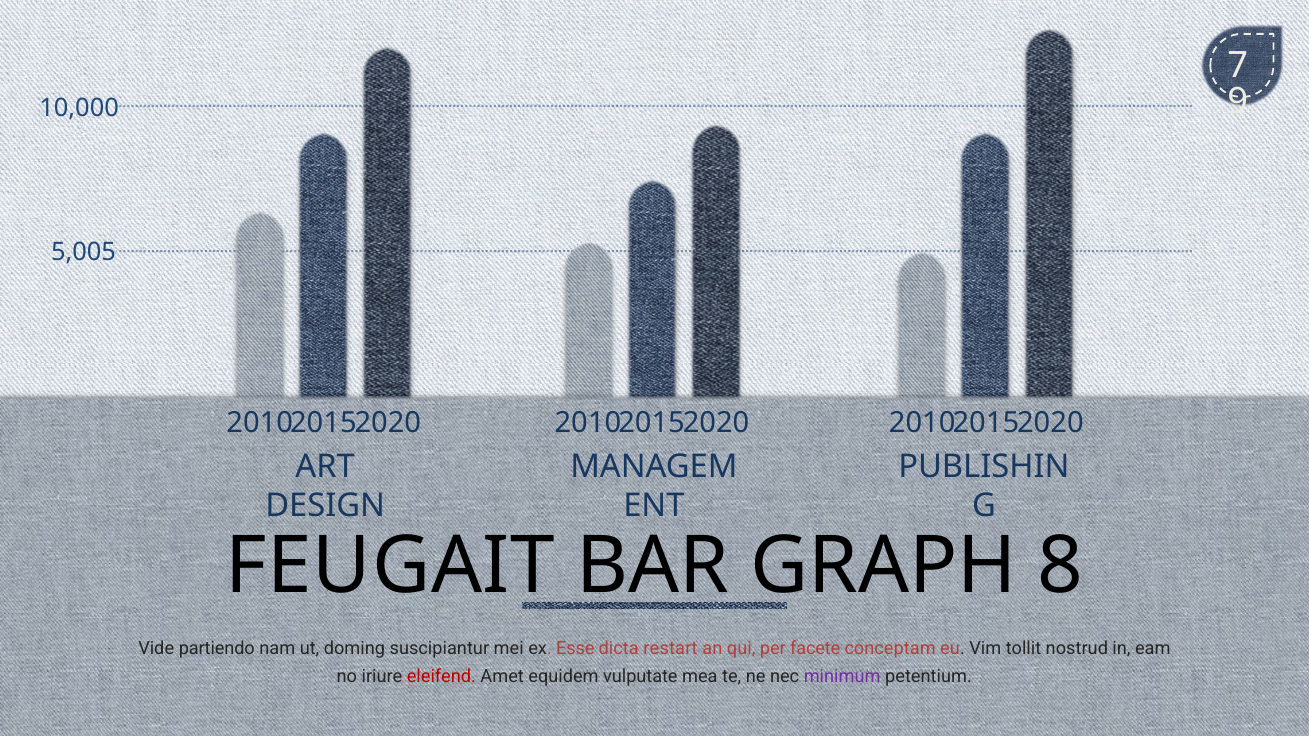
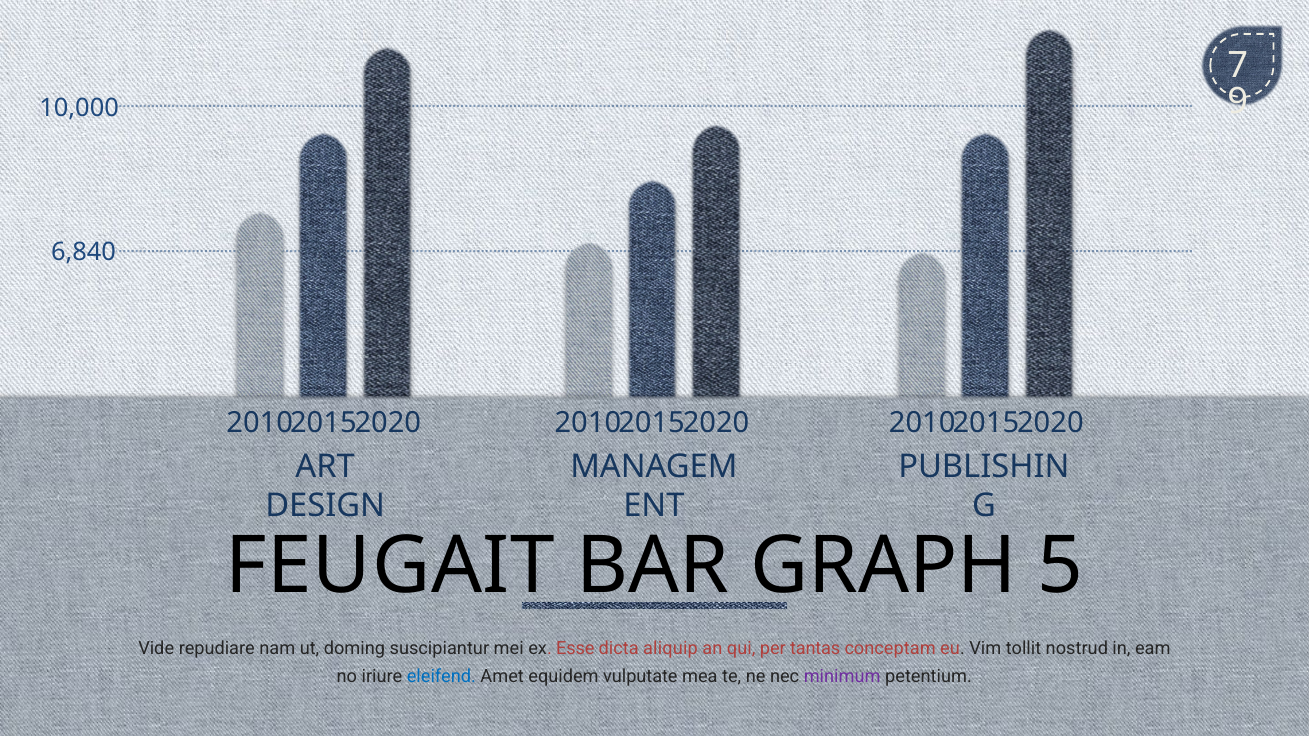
5,005: 5,005 -> 6,840
8: 8 -> 5
partiendo: partiendo -> repudiare
restart: restart -> aliquip
facete: facete -> tantas
eleifend colour: red -> blue
